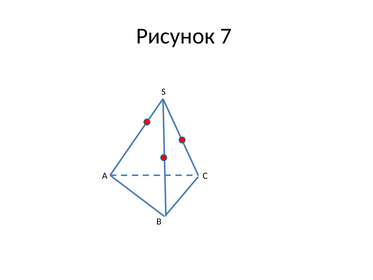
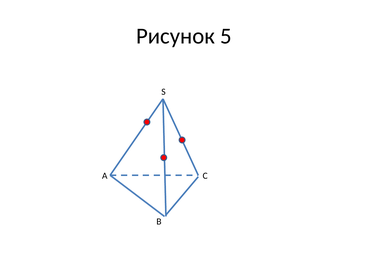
7: 7 -> 5
